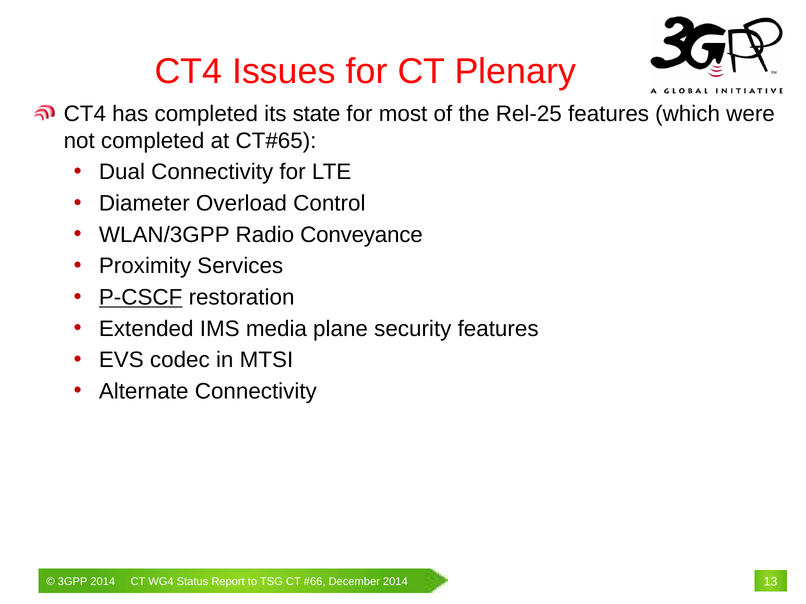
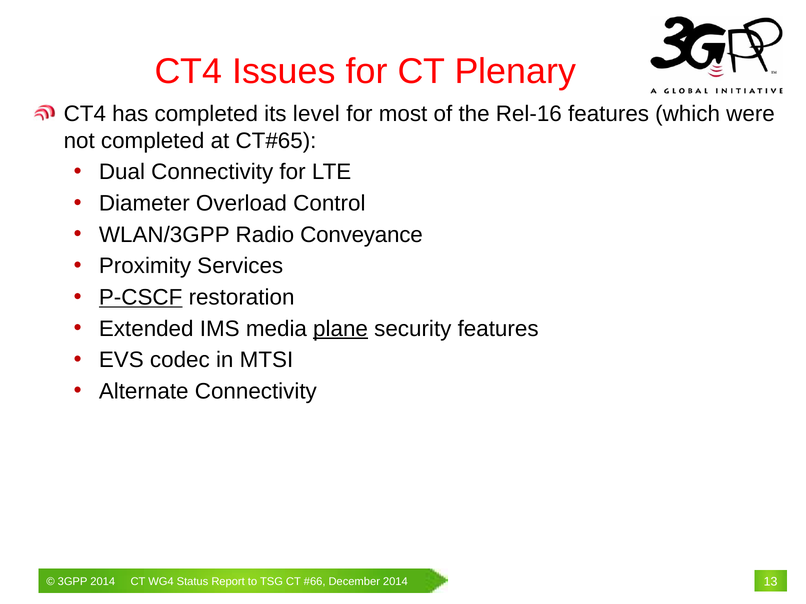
state: state -> level
Rel-25: Rel-25 -> Rel-16
plane underline: none -> present
